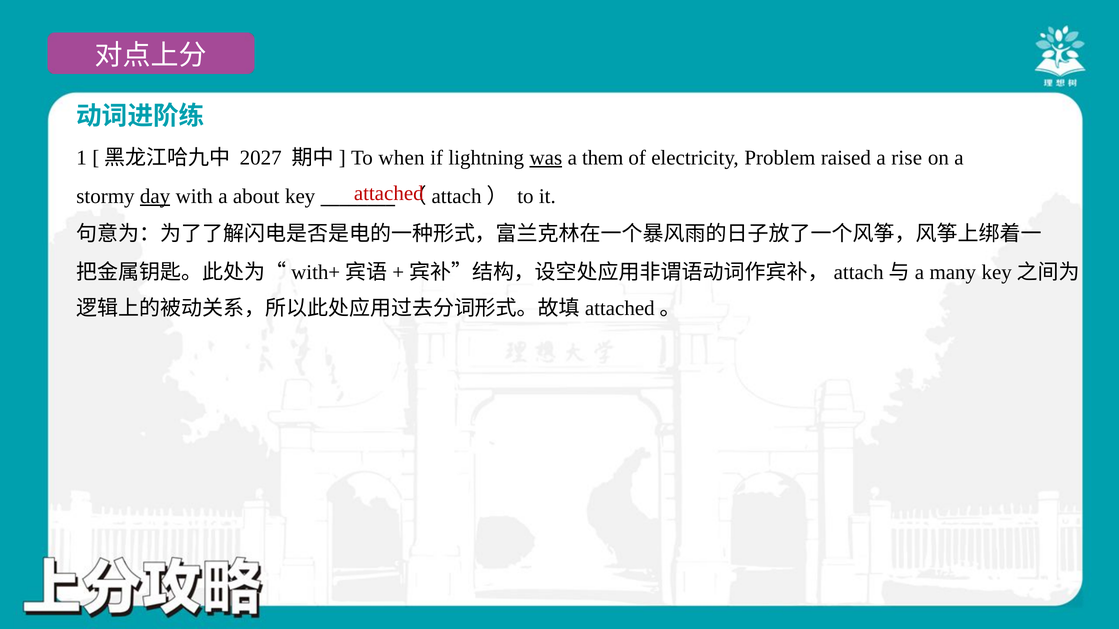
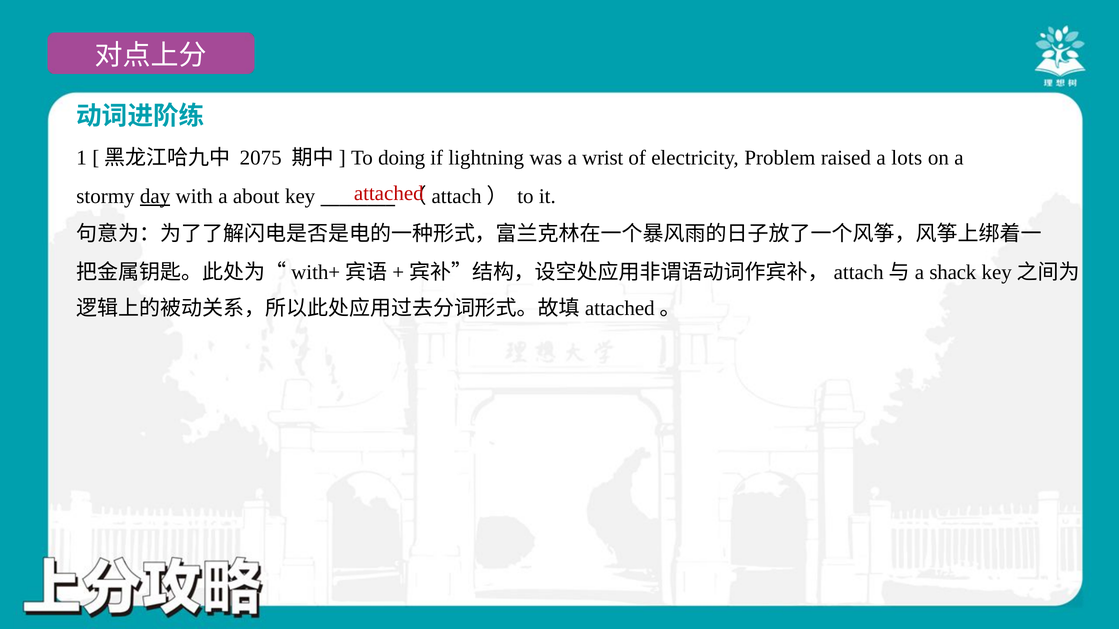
2027: 2027 -> 2075
when: when -> doing
was underline: present -> none
them: them -> wrist
rise: rise -> lots
many: many -> shack
